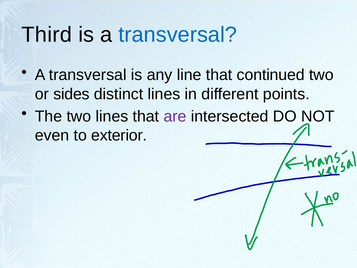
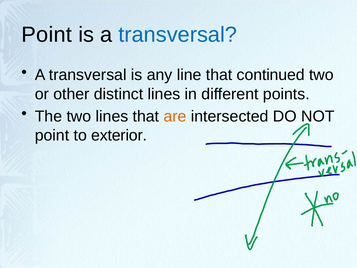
Third at (47, 35): Third -> Point
sides: sides -> other
are colour: purple -> orange
even at (52, 135): even -> point
